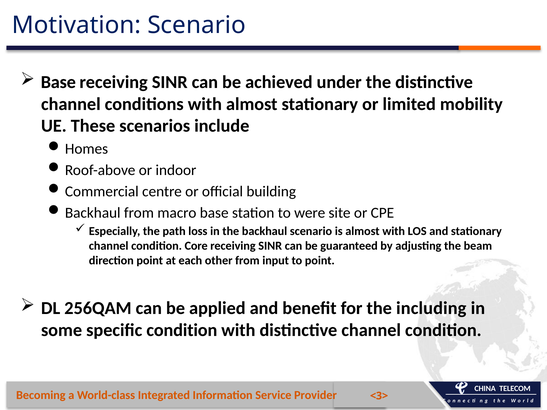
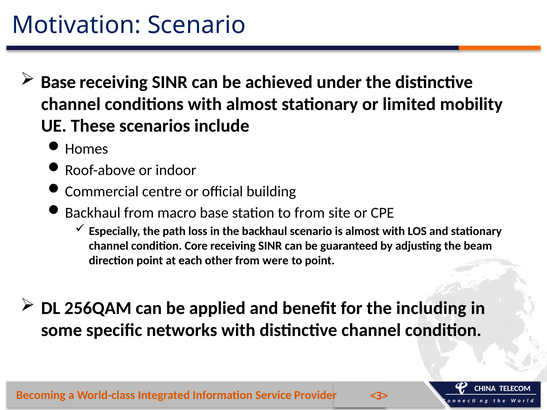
to were: were -> from
input: input -> were
specific condition: condition -> networks
